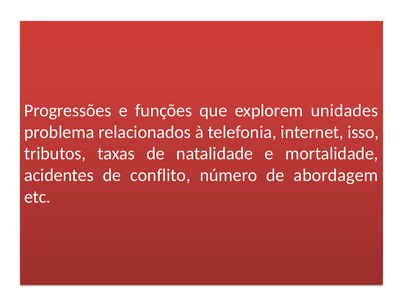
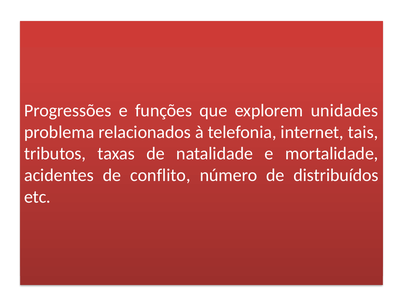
isso: isso -> tais
abordagem: abordagem -> distribuídos
